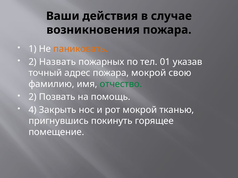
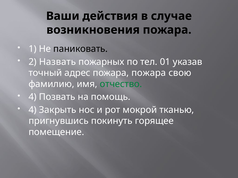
паниковать colour: orange -> black
пожара мокрой: мокрой -> пожара
2 at (33, 97): 2 -> 4
